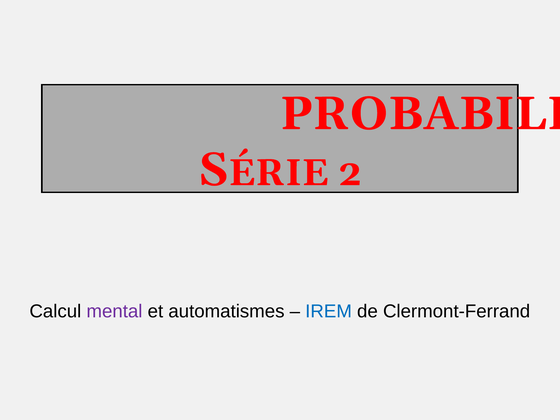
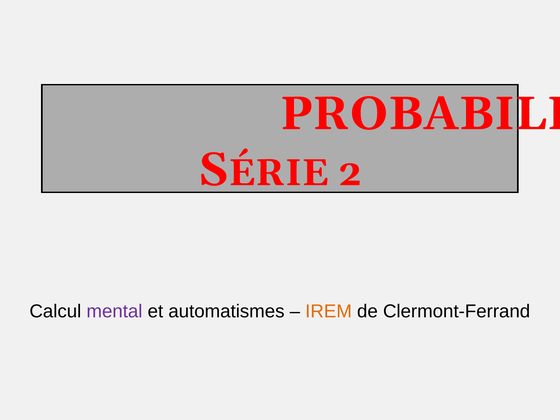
IREM colour: blue -> orange
